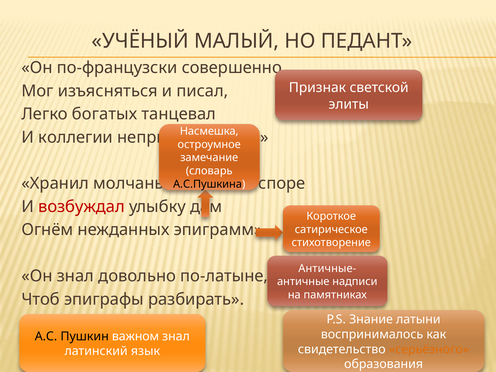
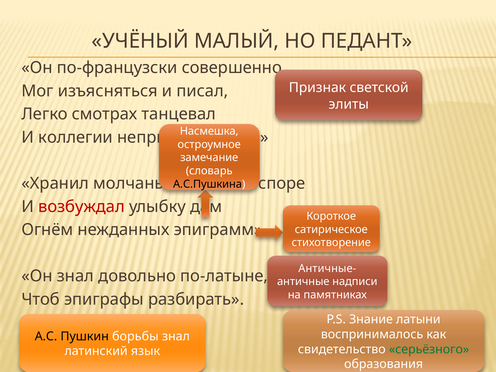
богатых: богатых -> смотрах
Пушкин важном: важном -> борьбы
серьёзного colour: orange -> green
